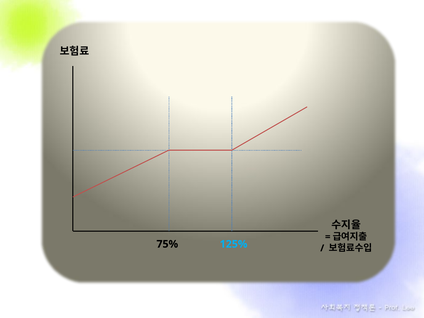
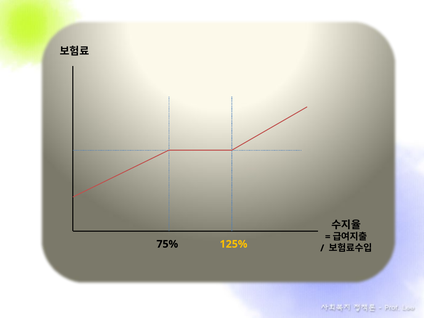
125% colour: light blue -> yellow
